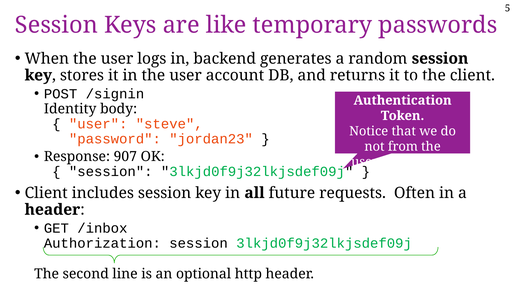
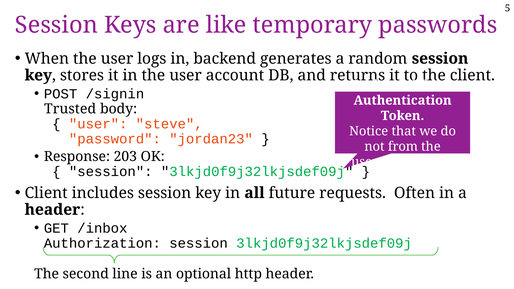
Identity: Identity -> Trusted
907: 907 -> 203
